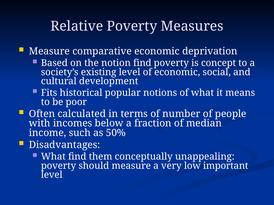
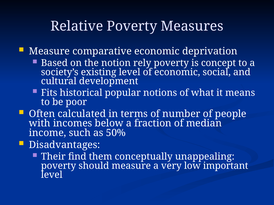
notion find: find -> rely
What at (53, 157): What -> Their
